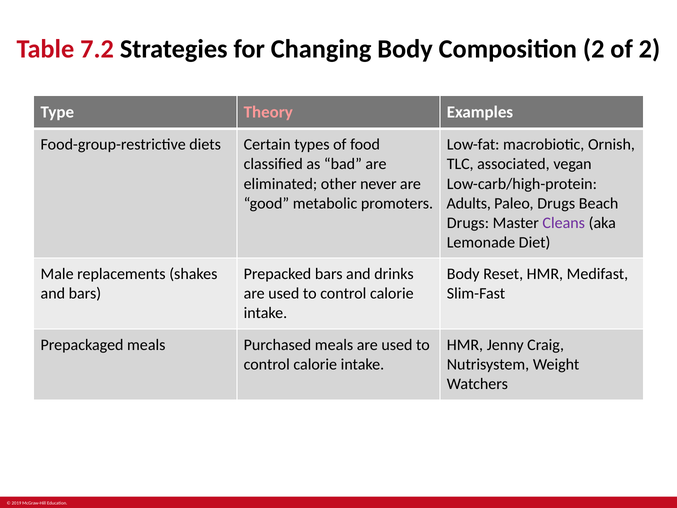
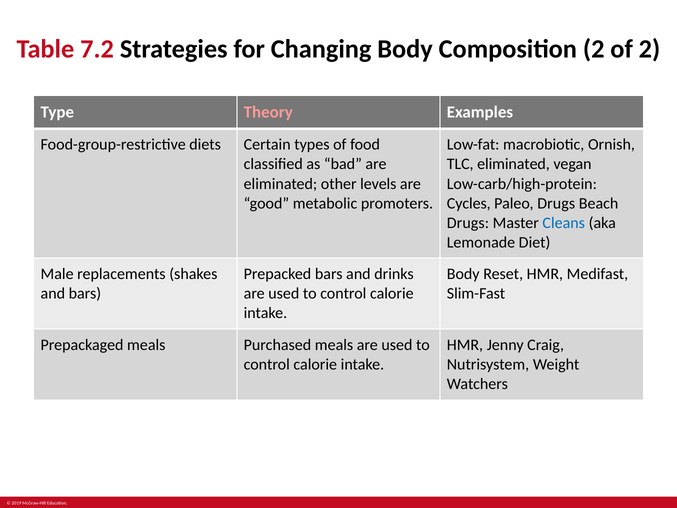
TLC associated: associated -> eliminated
never: never -> levels
Adults: Adults -> Cycles
Cleans colour: purple -> blue
